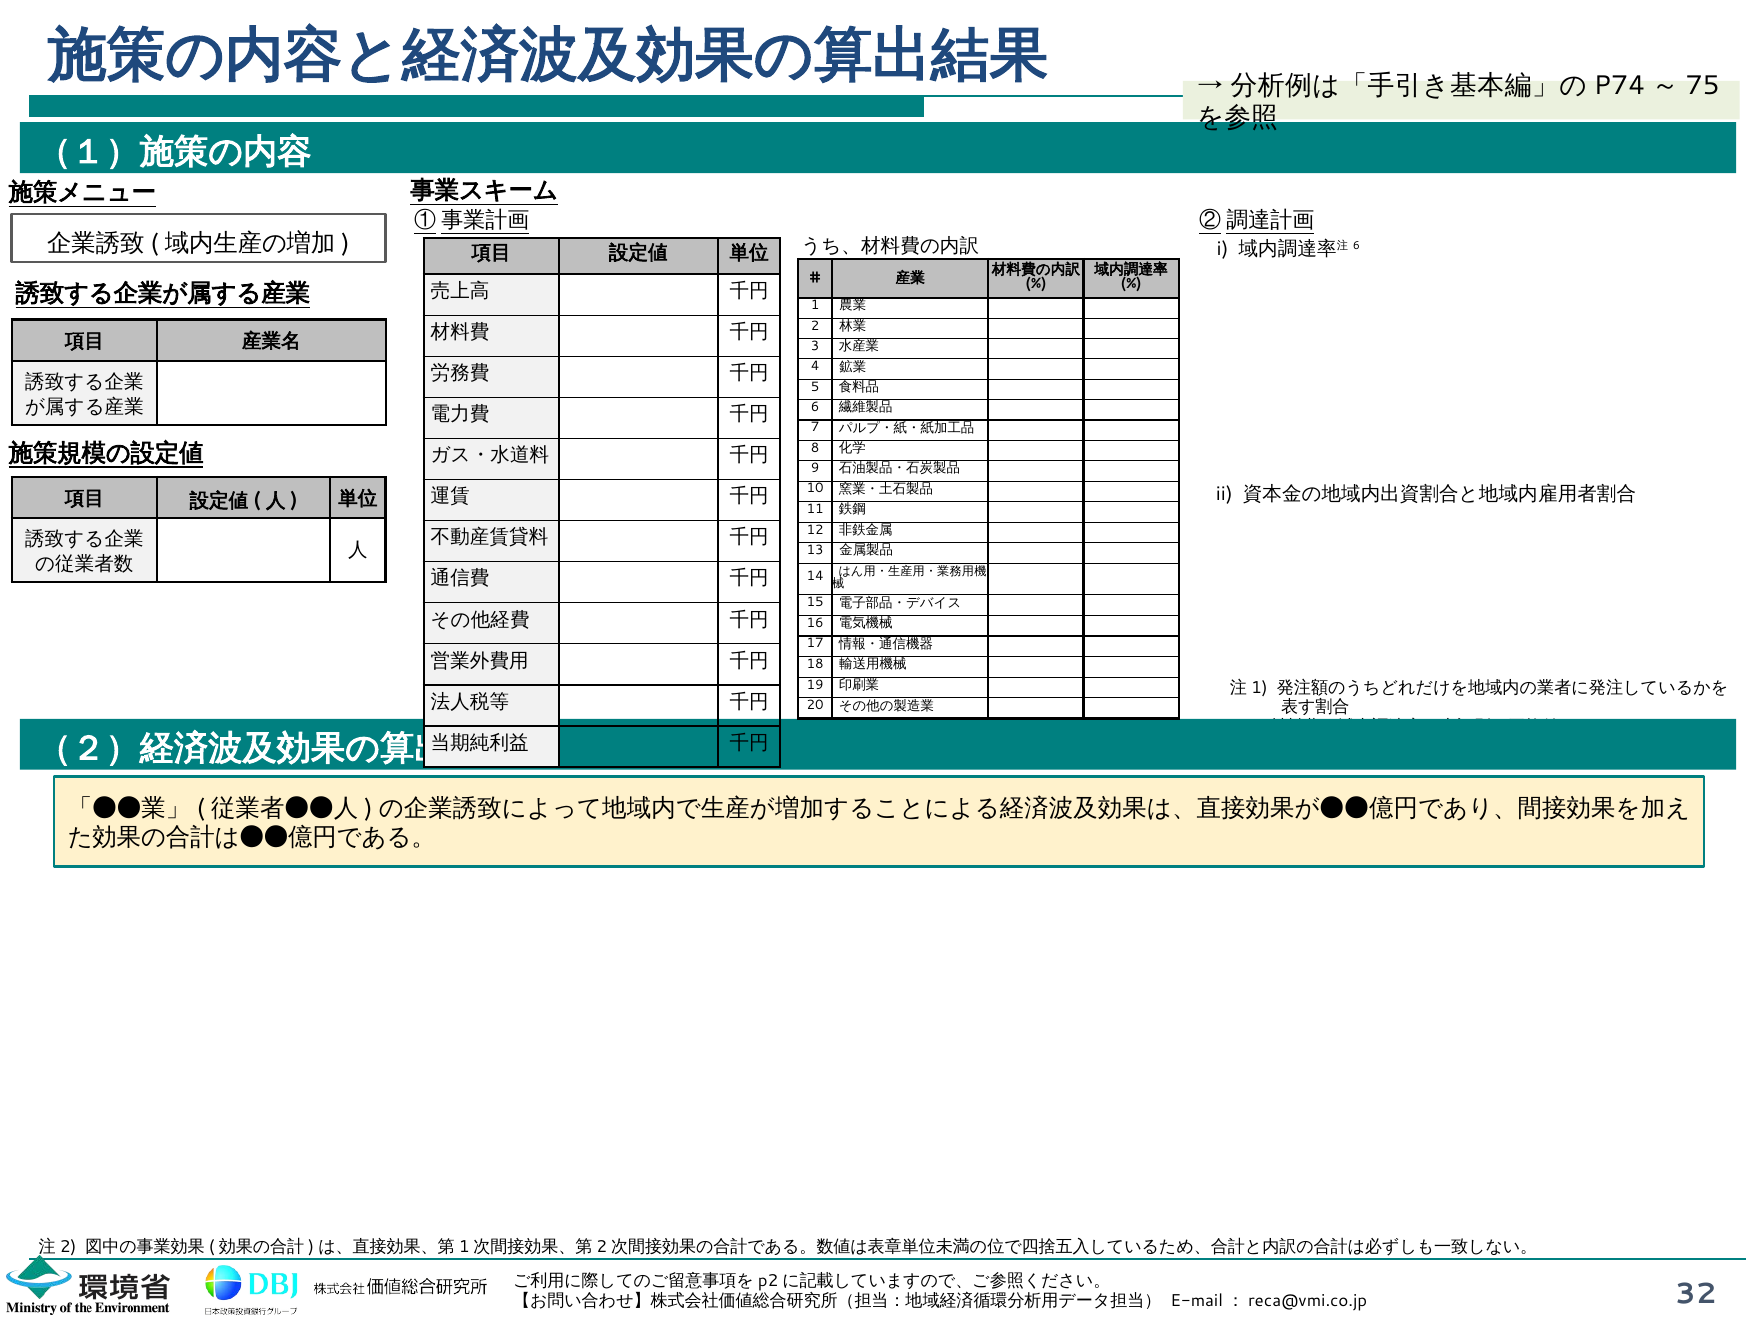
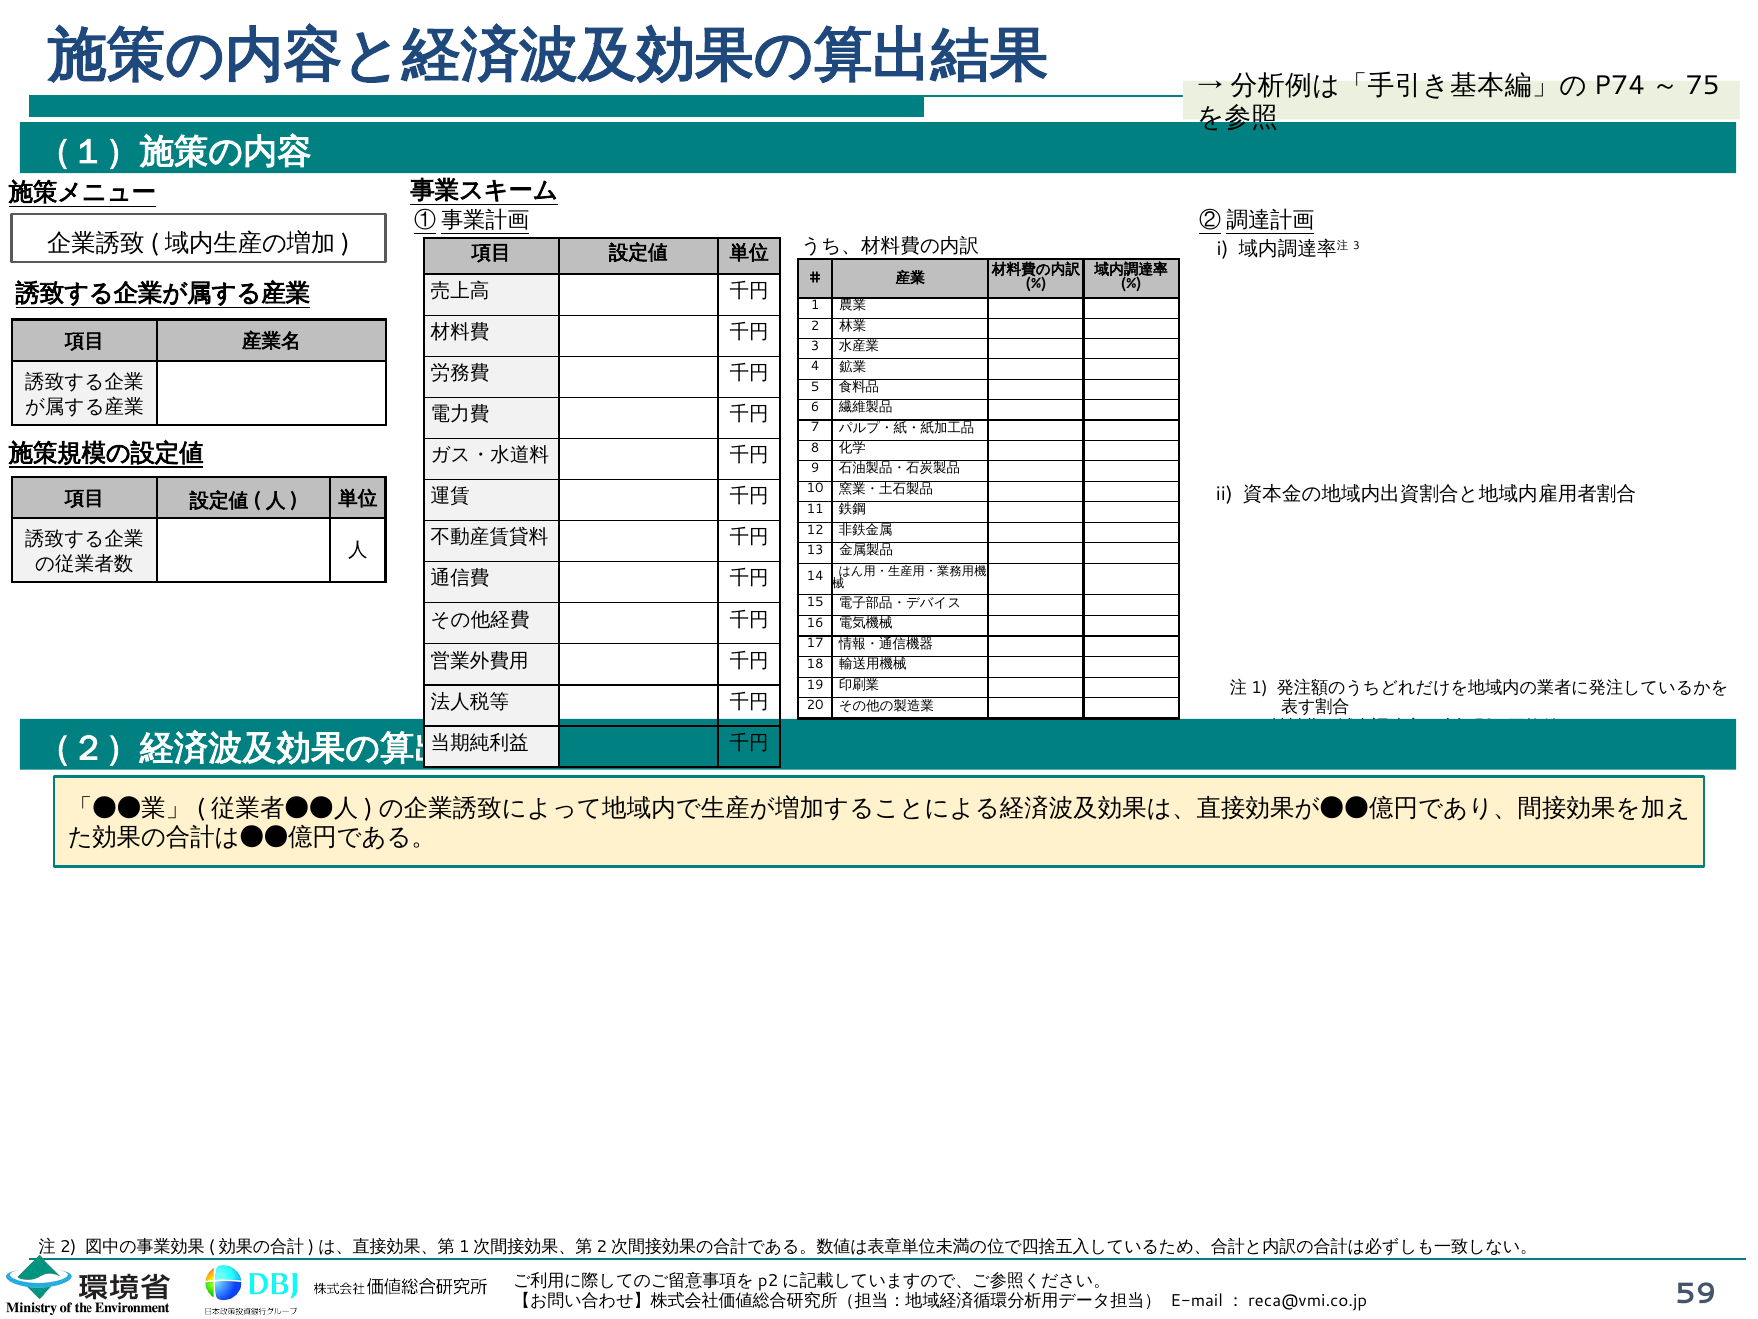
6 at (1356, 246): 6 -> 3
32: 32 -> 59
